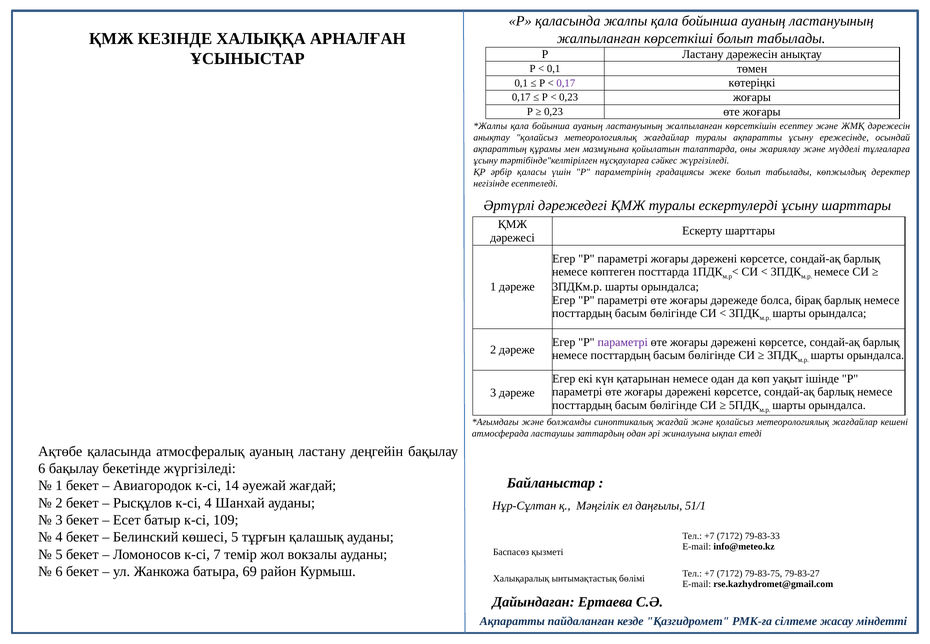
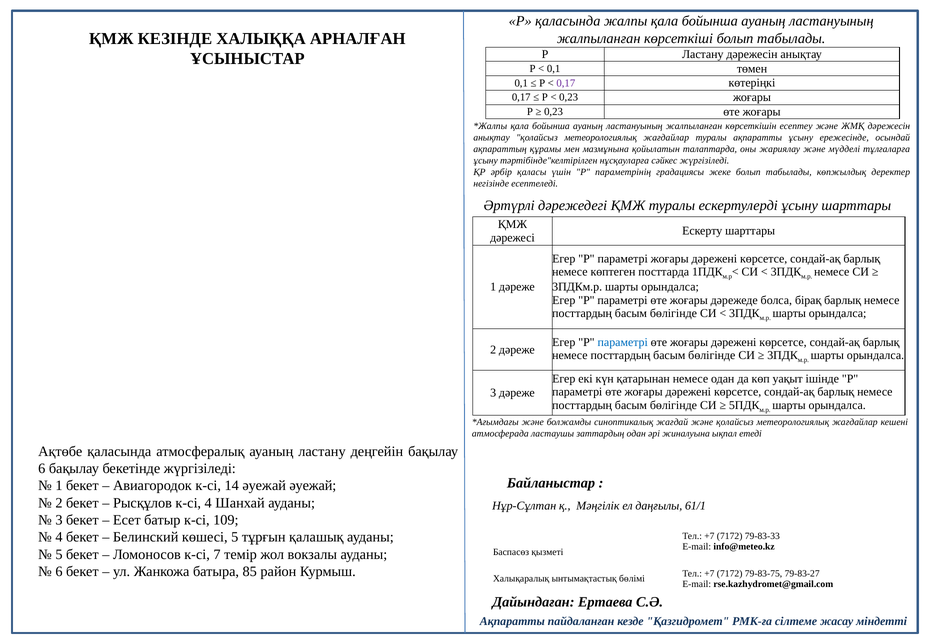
параметрі at (623, 342) colour: purple -> blue
әуежай жағдай: жағдай -> әуежай
51/1: 51/1 -> 61/1
69: 69 -> 85
